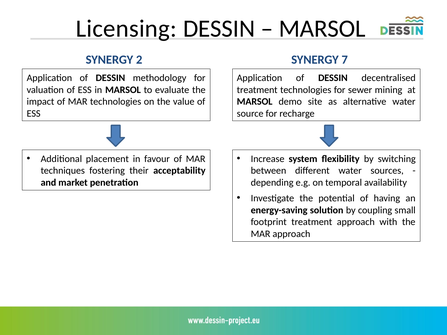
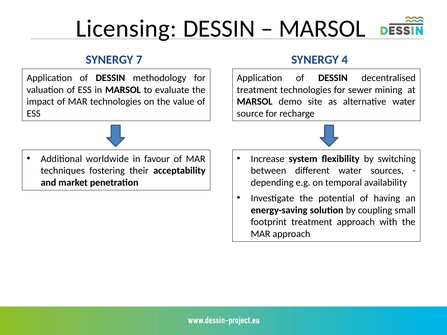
2: 2 -> 7
7: 7 -> 4
placement: placement -> worldwide
